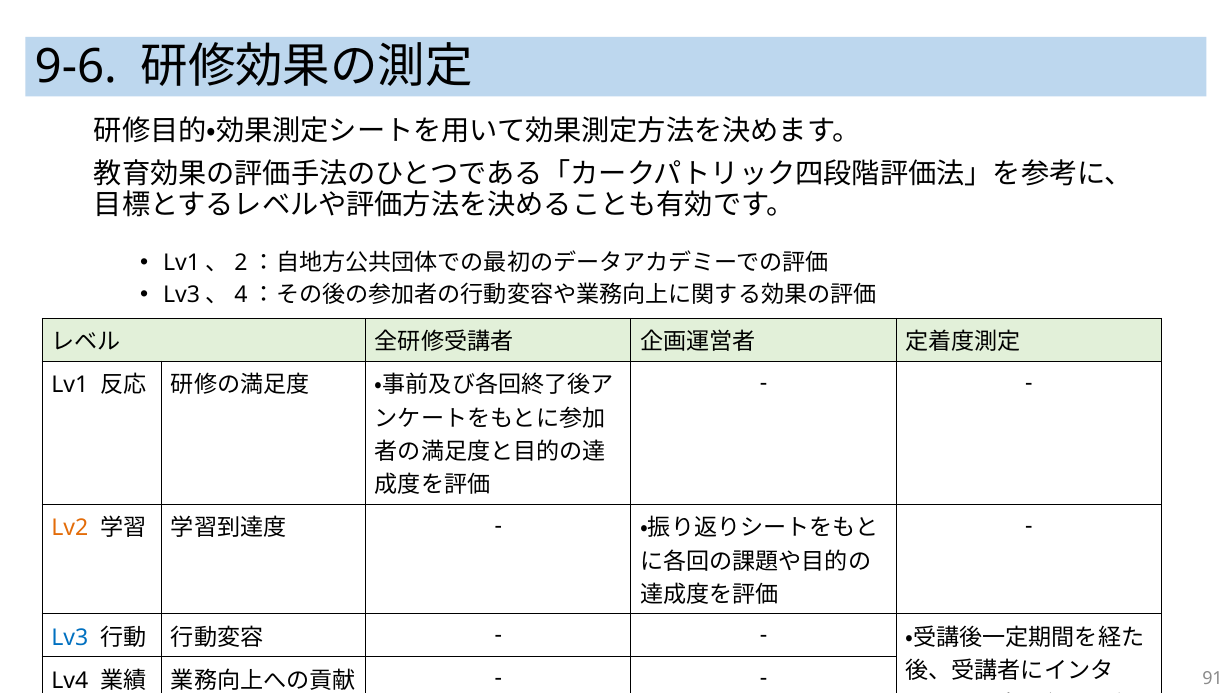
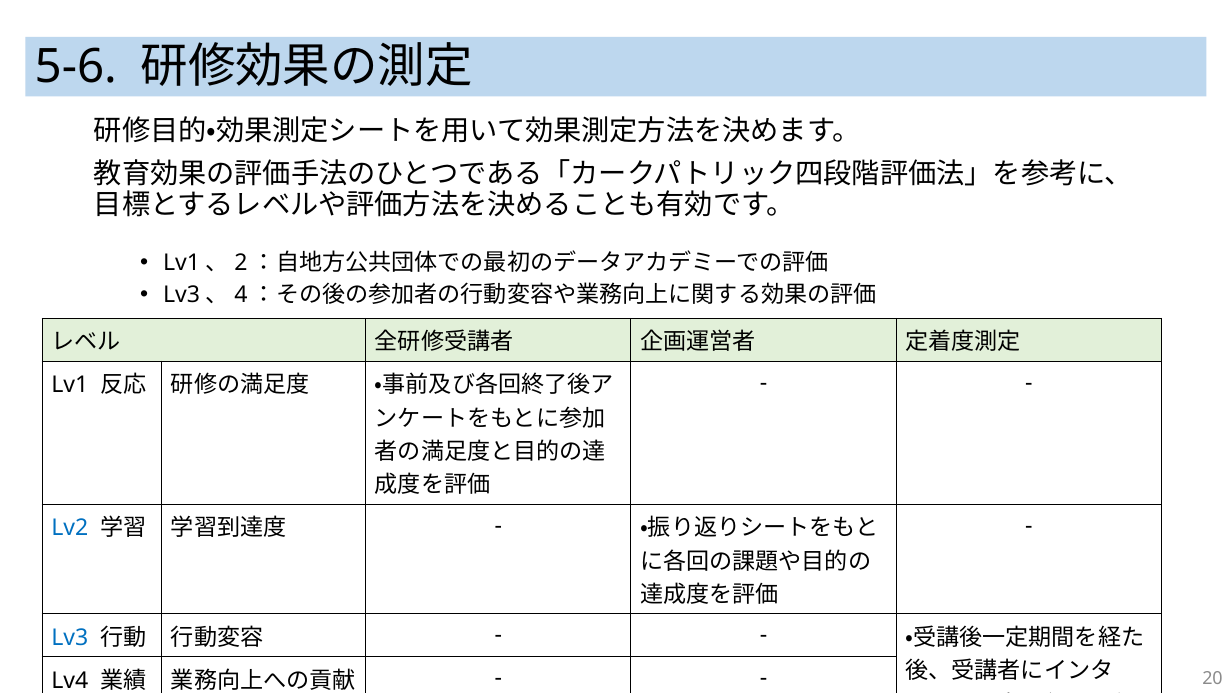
9-6: 9-6 -> 5-6
Lv2 colour: orange -> blue
91: 91 -> 20
